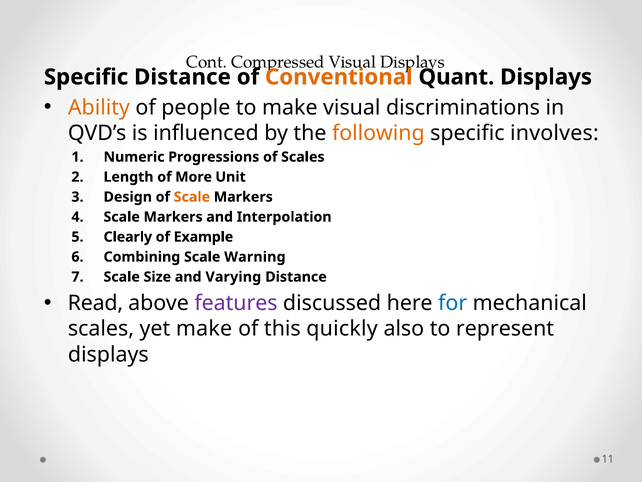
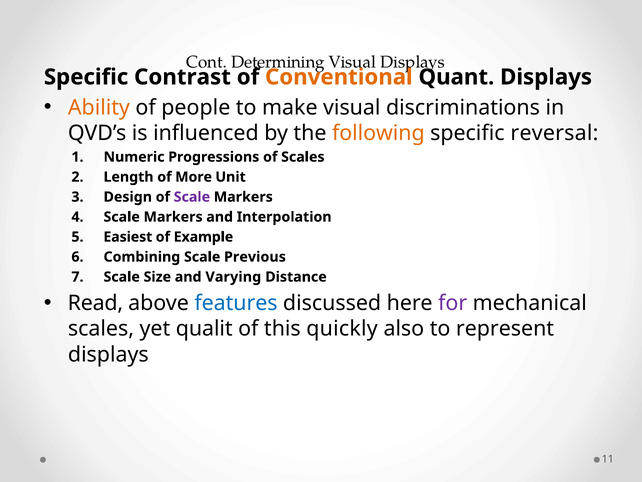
Compressed: Compressed -> Determining
Specific Distance: Distance -> Contrast
involves: involves -> reversal
Scale at (192, 197) colour: orange -> purple
Clearly: Clearly -> Easiest
Warning: Warning -> Previous
features colour: purple -> blue
for colour: blue -> purple
yet make: make -> qualit
